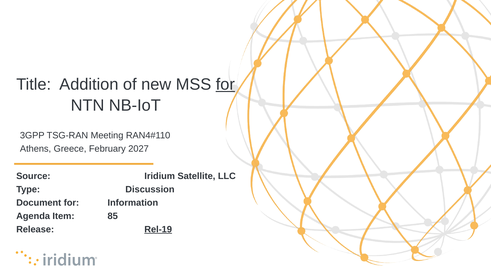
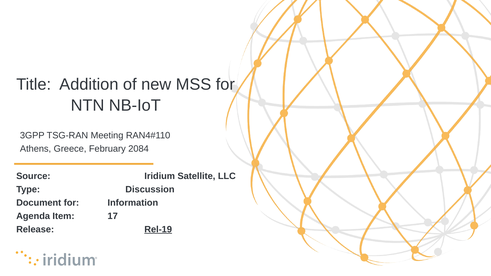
for at (225, 84) underline: present -> none
2027: 2027 -> 2084
85: 85 -> 17
